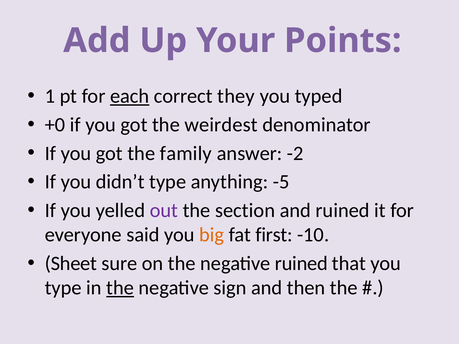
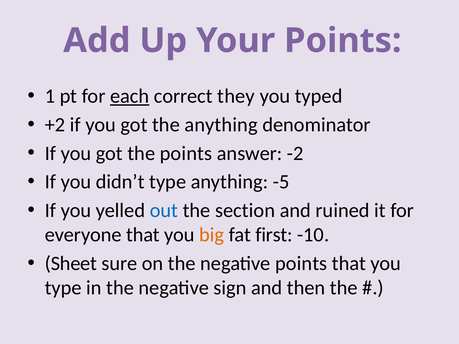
+0: +0 -> +2
the weirdest: weirdest -> anything
the family: family -> points
out colour: purple -> blue
everyone said: said -> that
negative ruined: ruined -> points
the at (120, 288) underline: present -> none
